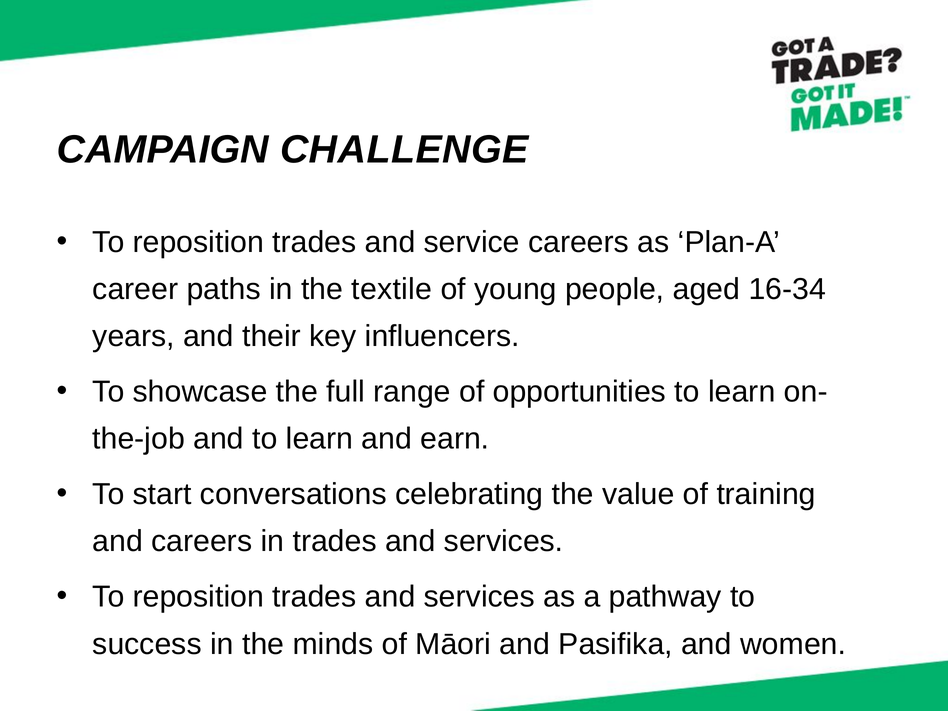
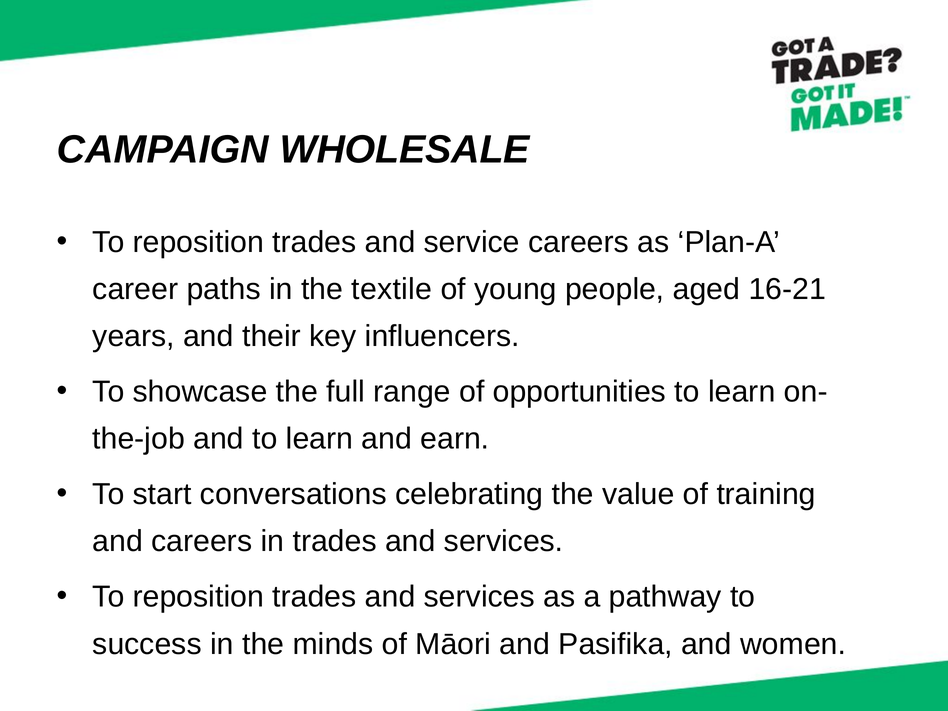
CHALLENGE: CHALLENGE -> WHOLESALE
16-34: 16-34 -> 16-21
